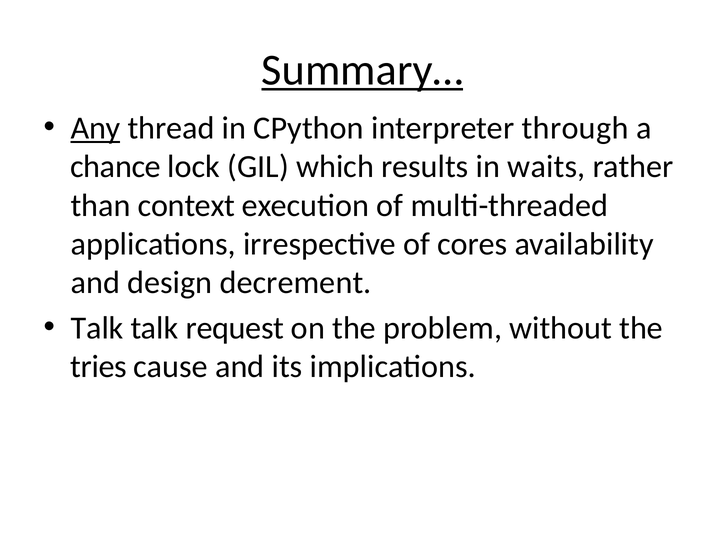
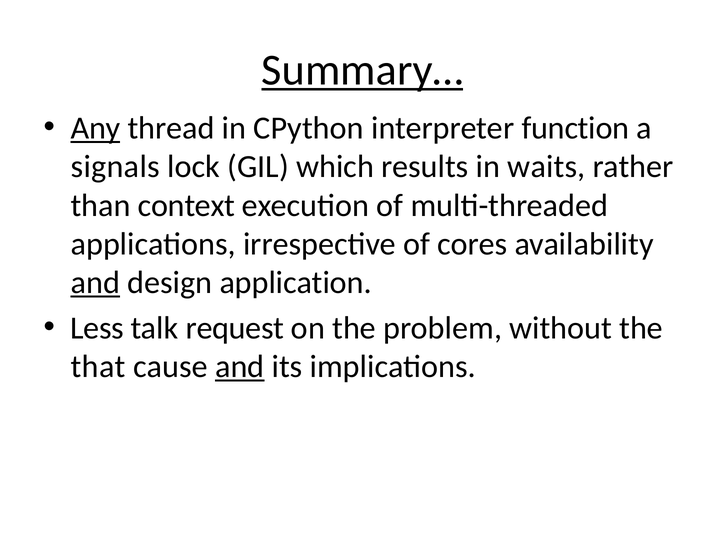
through: through -> function
chance: chance -> signals
and at (95, 283) underline: none -> present
decrement: decrement -> application
Talk at (97, 328): Talk -> Less
tries: tries -> that
and at (240, 366) underline: none -> present
